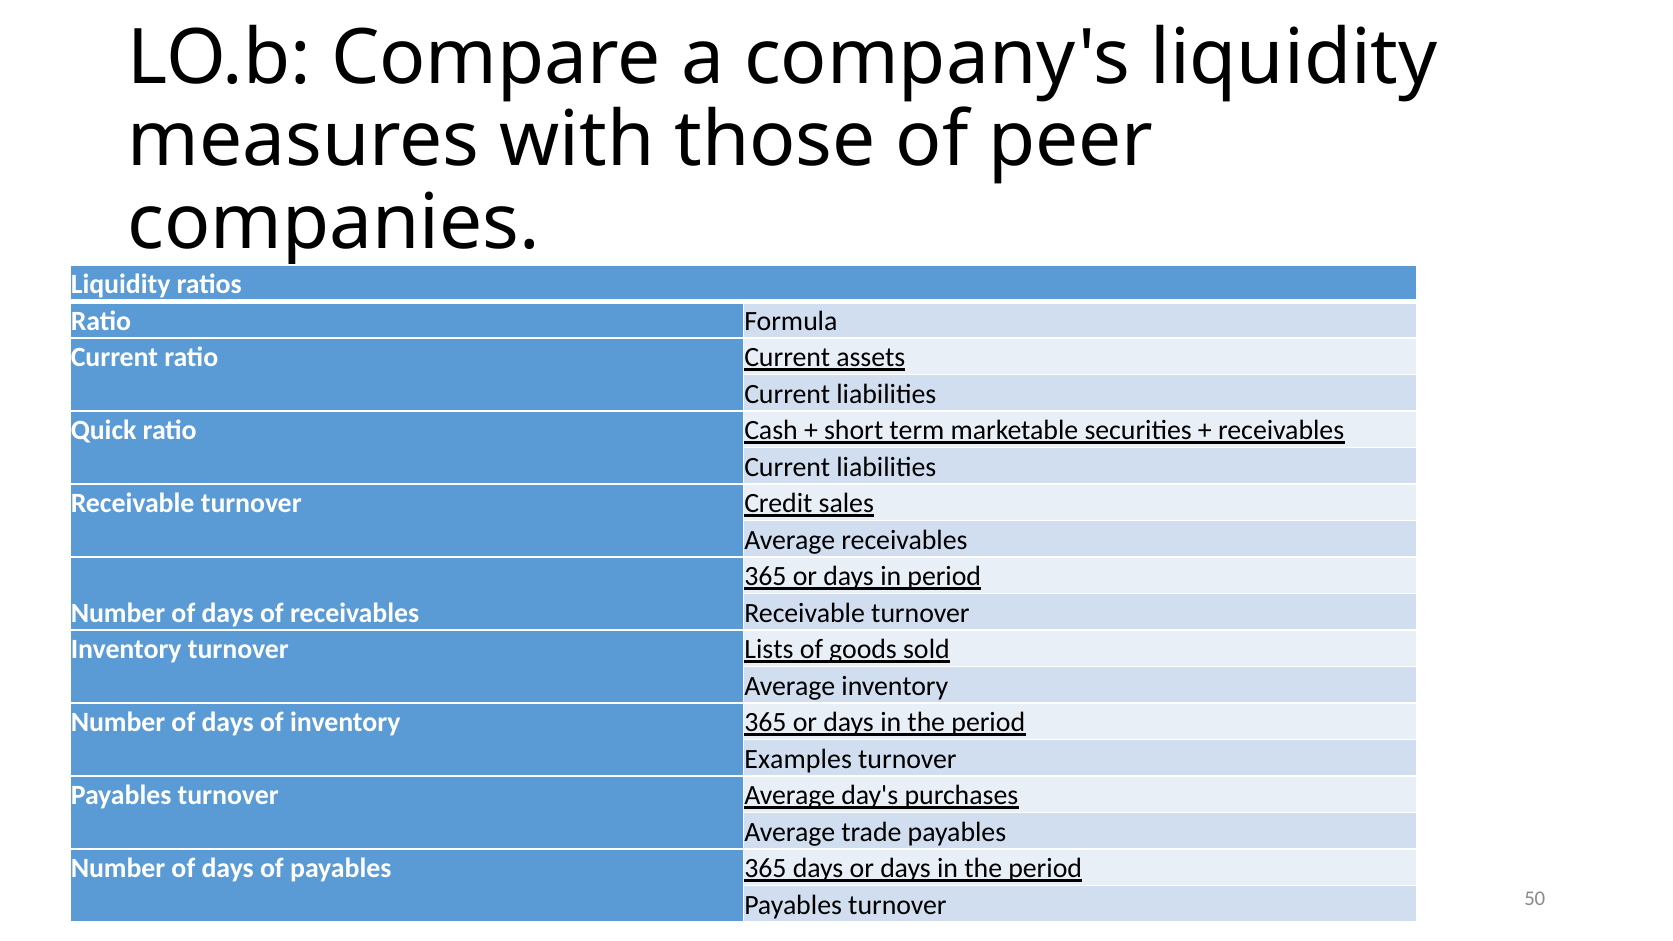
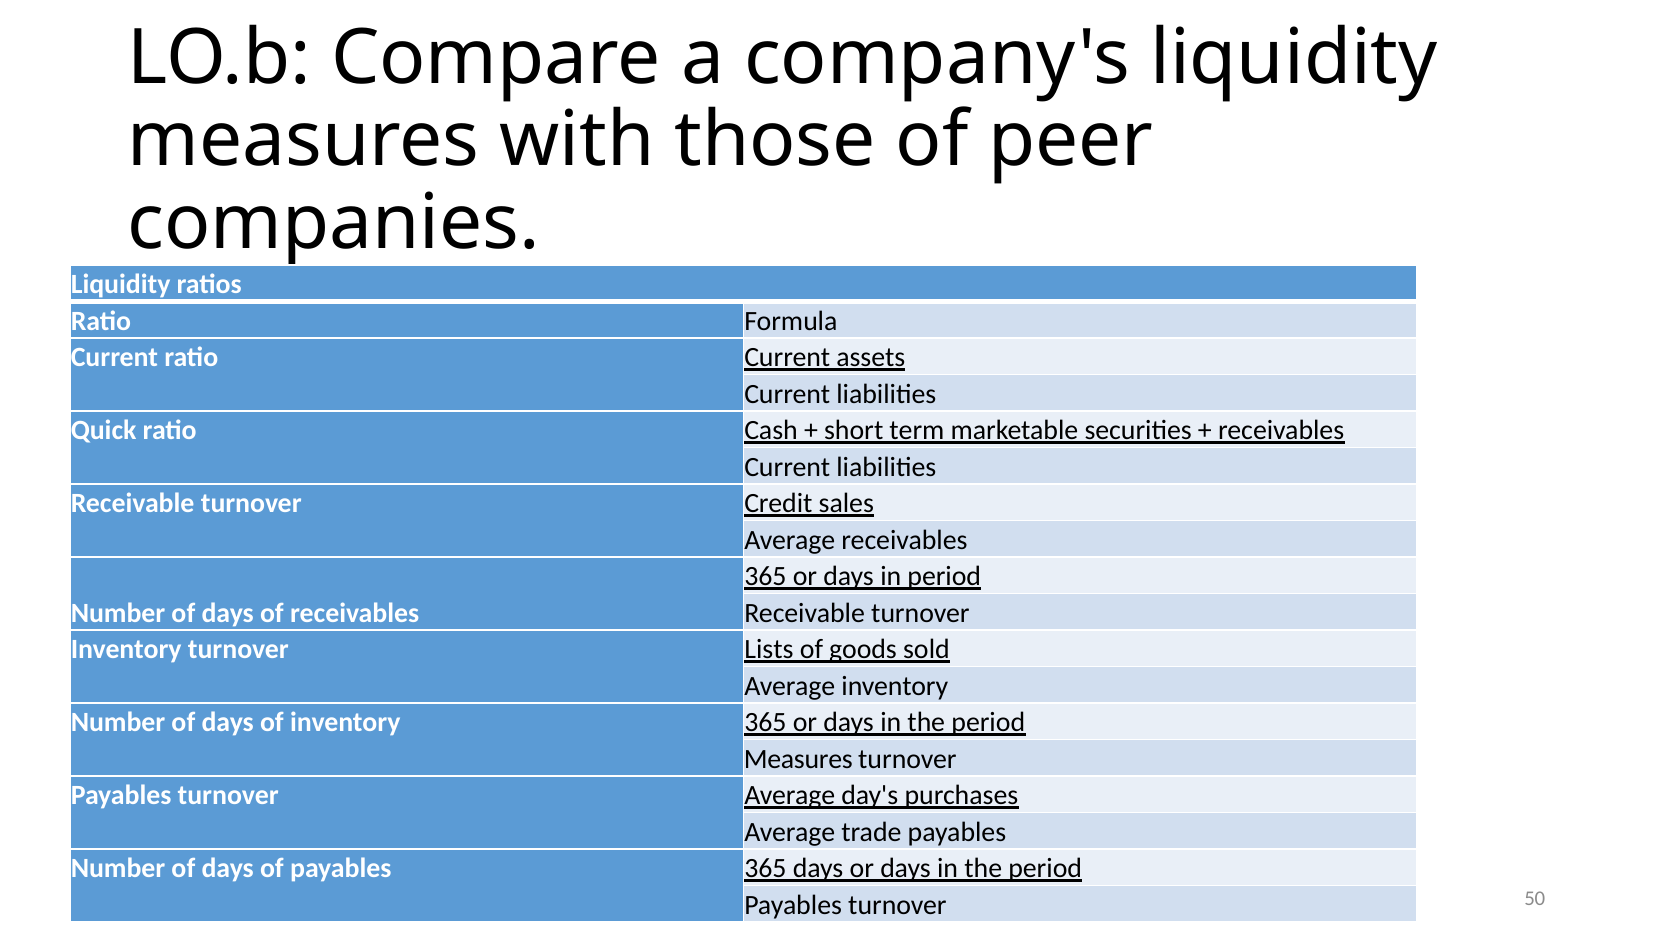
Examples at (798, 759): Examples -> Measures
